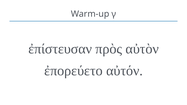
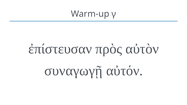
ἐπορεύετο: ἐπορεύετο -> συναγωγῇ
